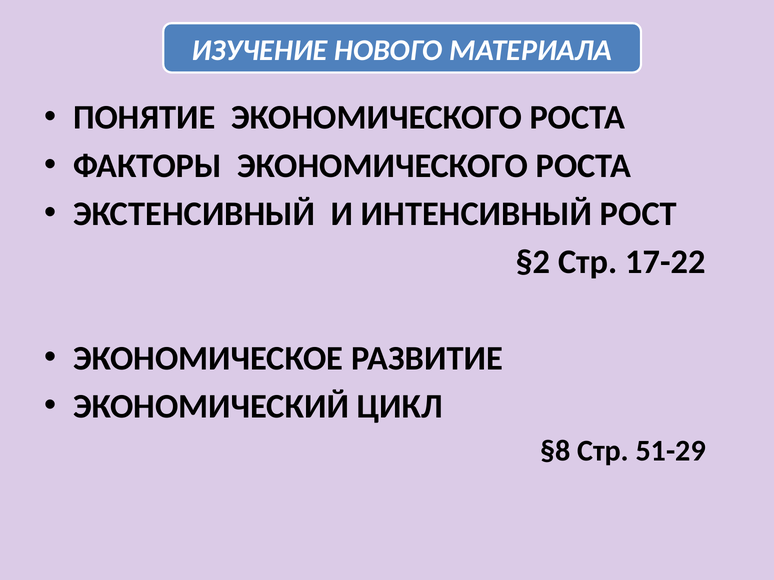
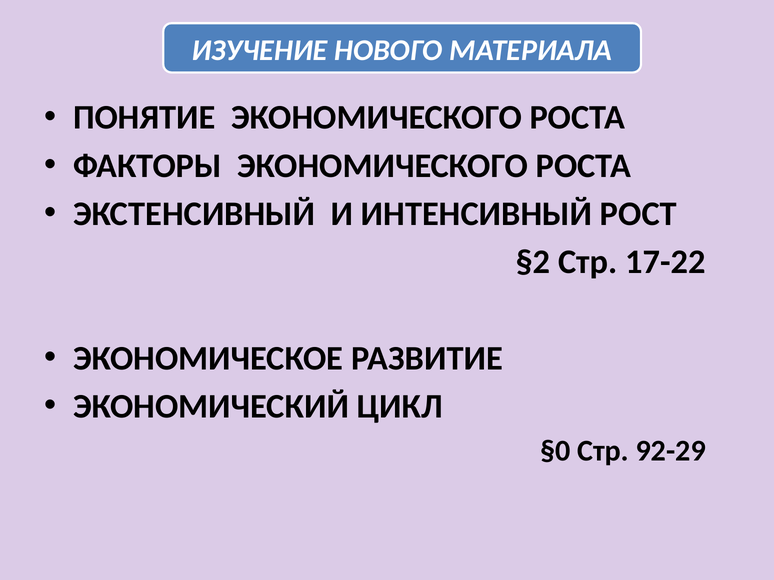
§8: §8 -> §0
51-29: 51-29 -> 92-29
